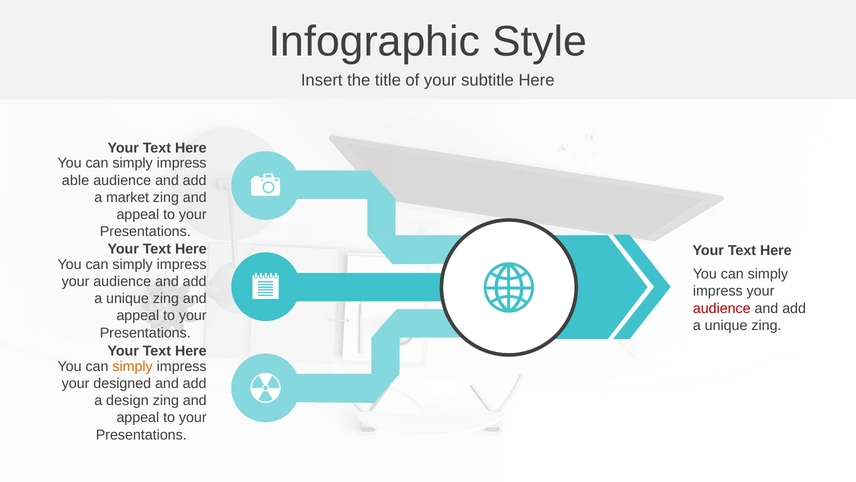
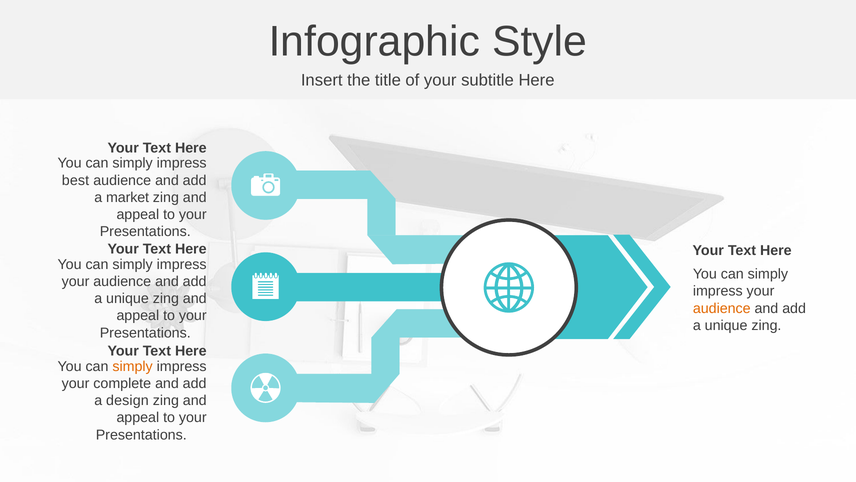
able: able -> best
audience at (722, 308) colour: red -> orange
designed: designed -> complete
